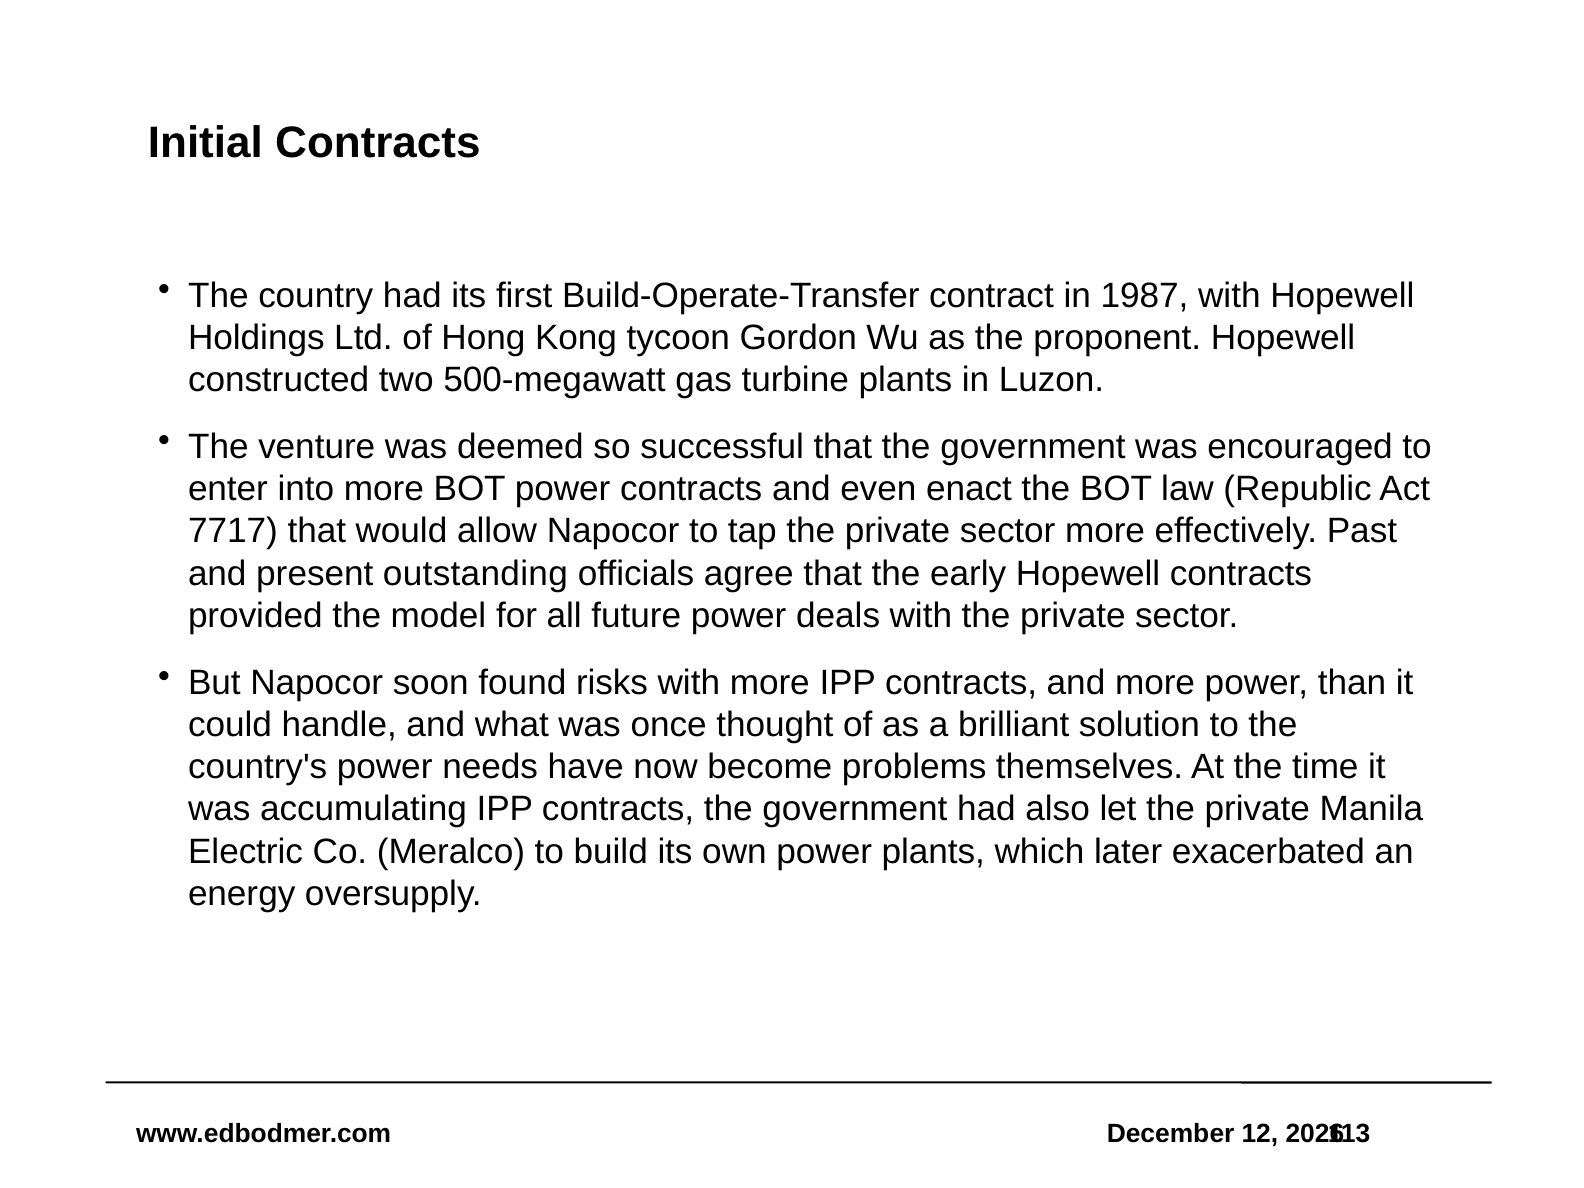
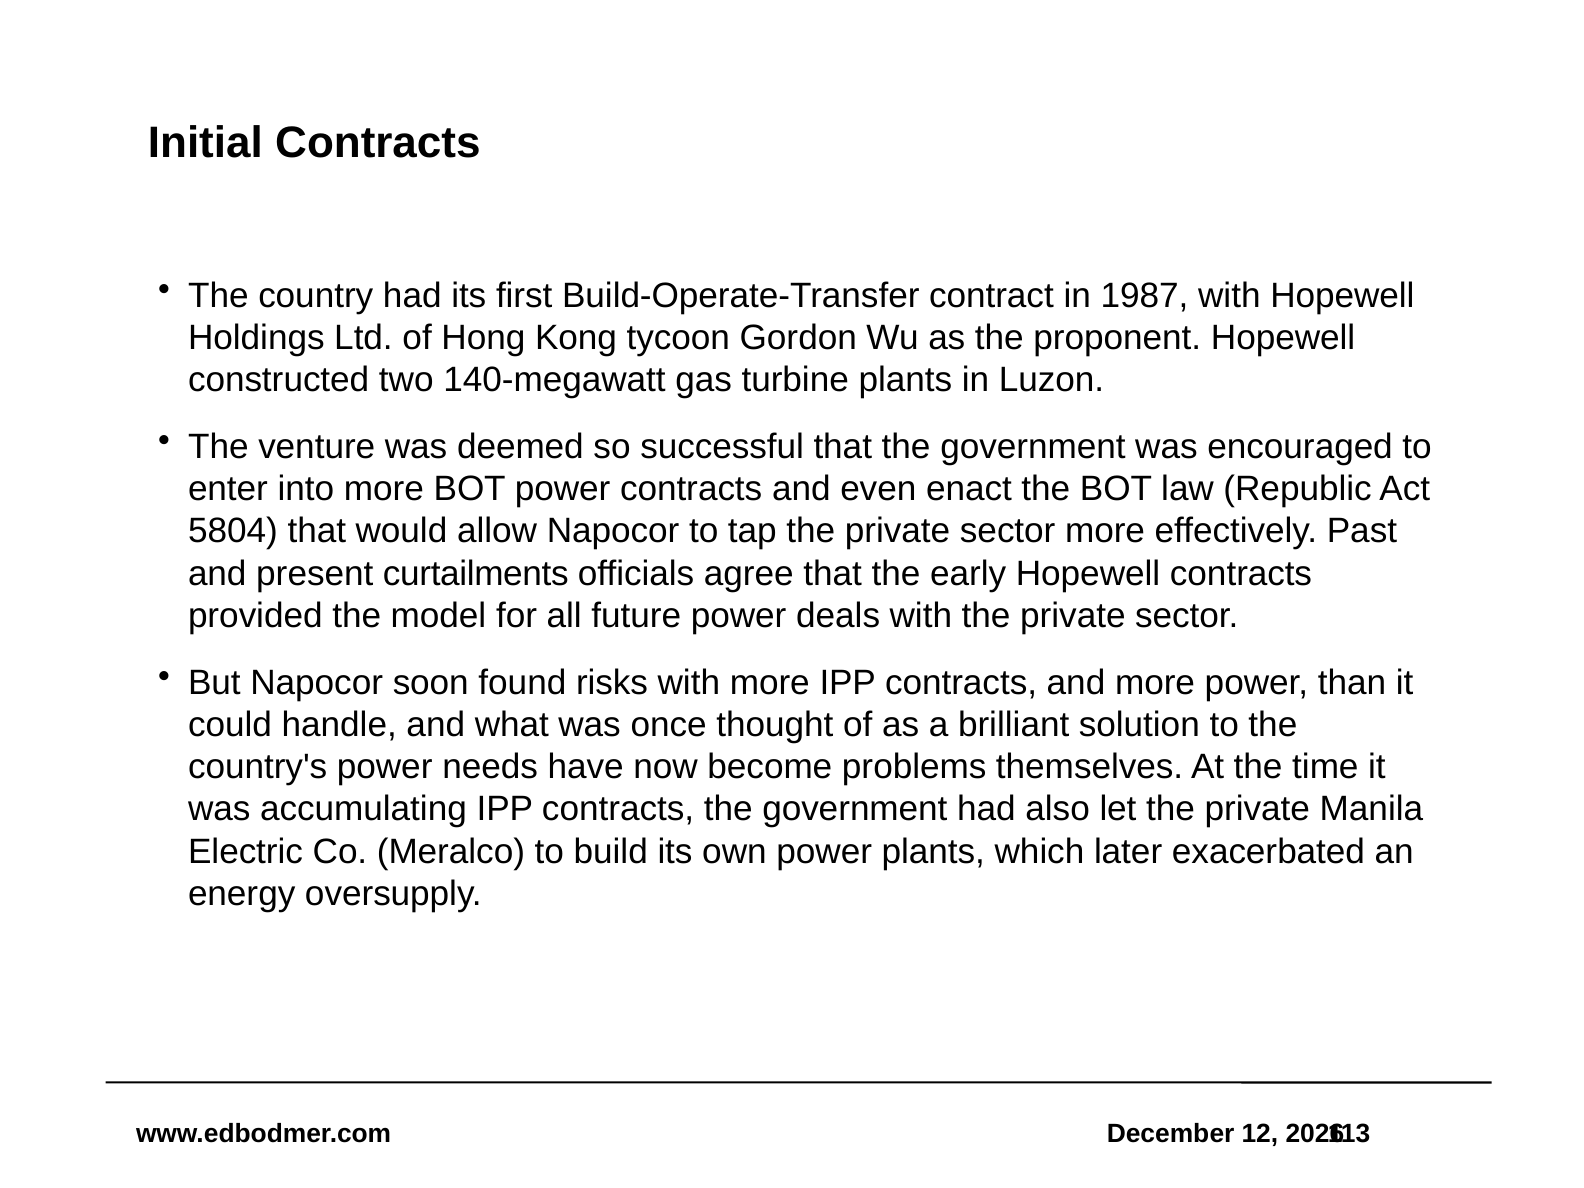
500-megawatt: 500-megawatt -> 140-megawatt
7717: 7717 -> 5804
outstanding: outstanding -> curtailments
